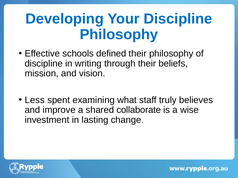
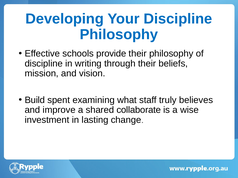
defined: defined -> provide
Less: Less -> Build
